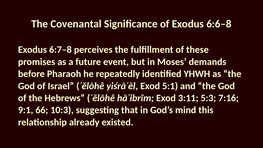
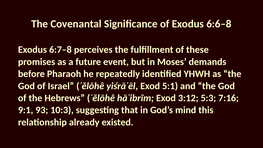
3:11: 3:11 -> 3:12
66: 66 -> 93
